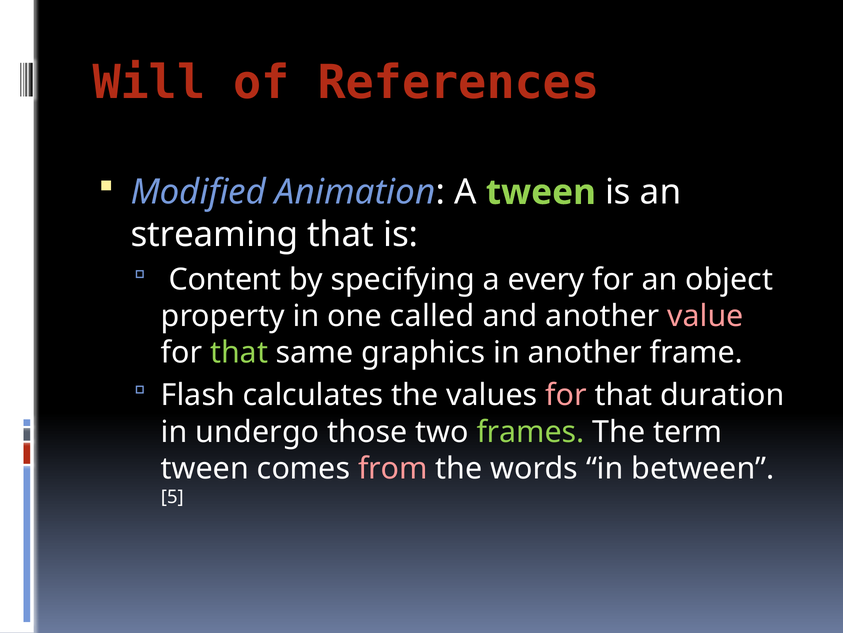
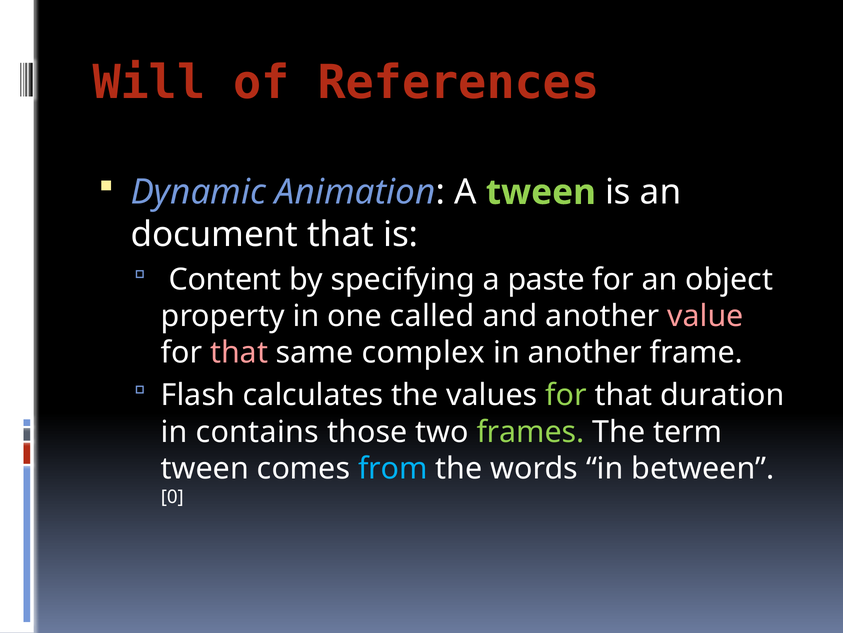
Modified: Modified -> Dynamic
streaming: streaming -> document
every: every -> paste
that at (239, 352) colour: light green -> pink
graphics: graphics -> complex
for at (566, 395) colour: pink -> light green
undergo: undergo -> contains
from colour: pink -> light blue
5: 5 -> 0
